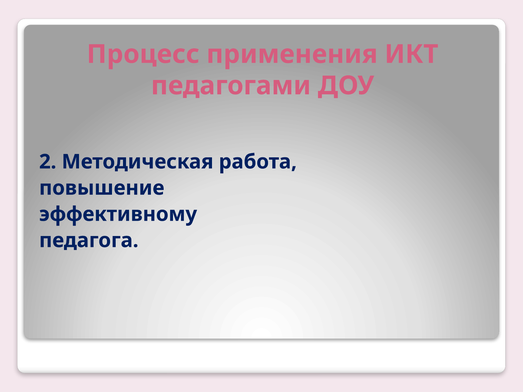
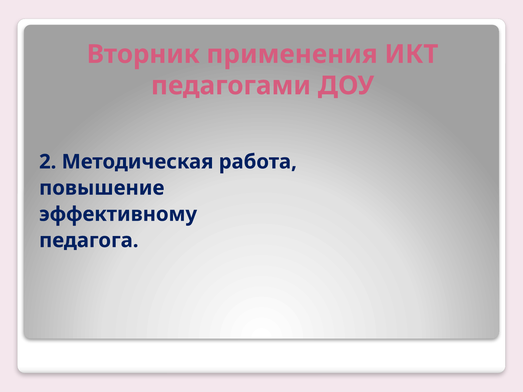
Процесс: Процесс -> Вторник
